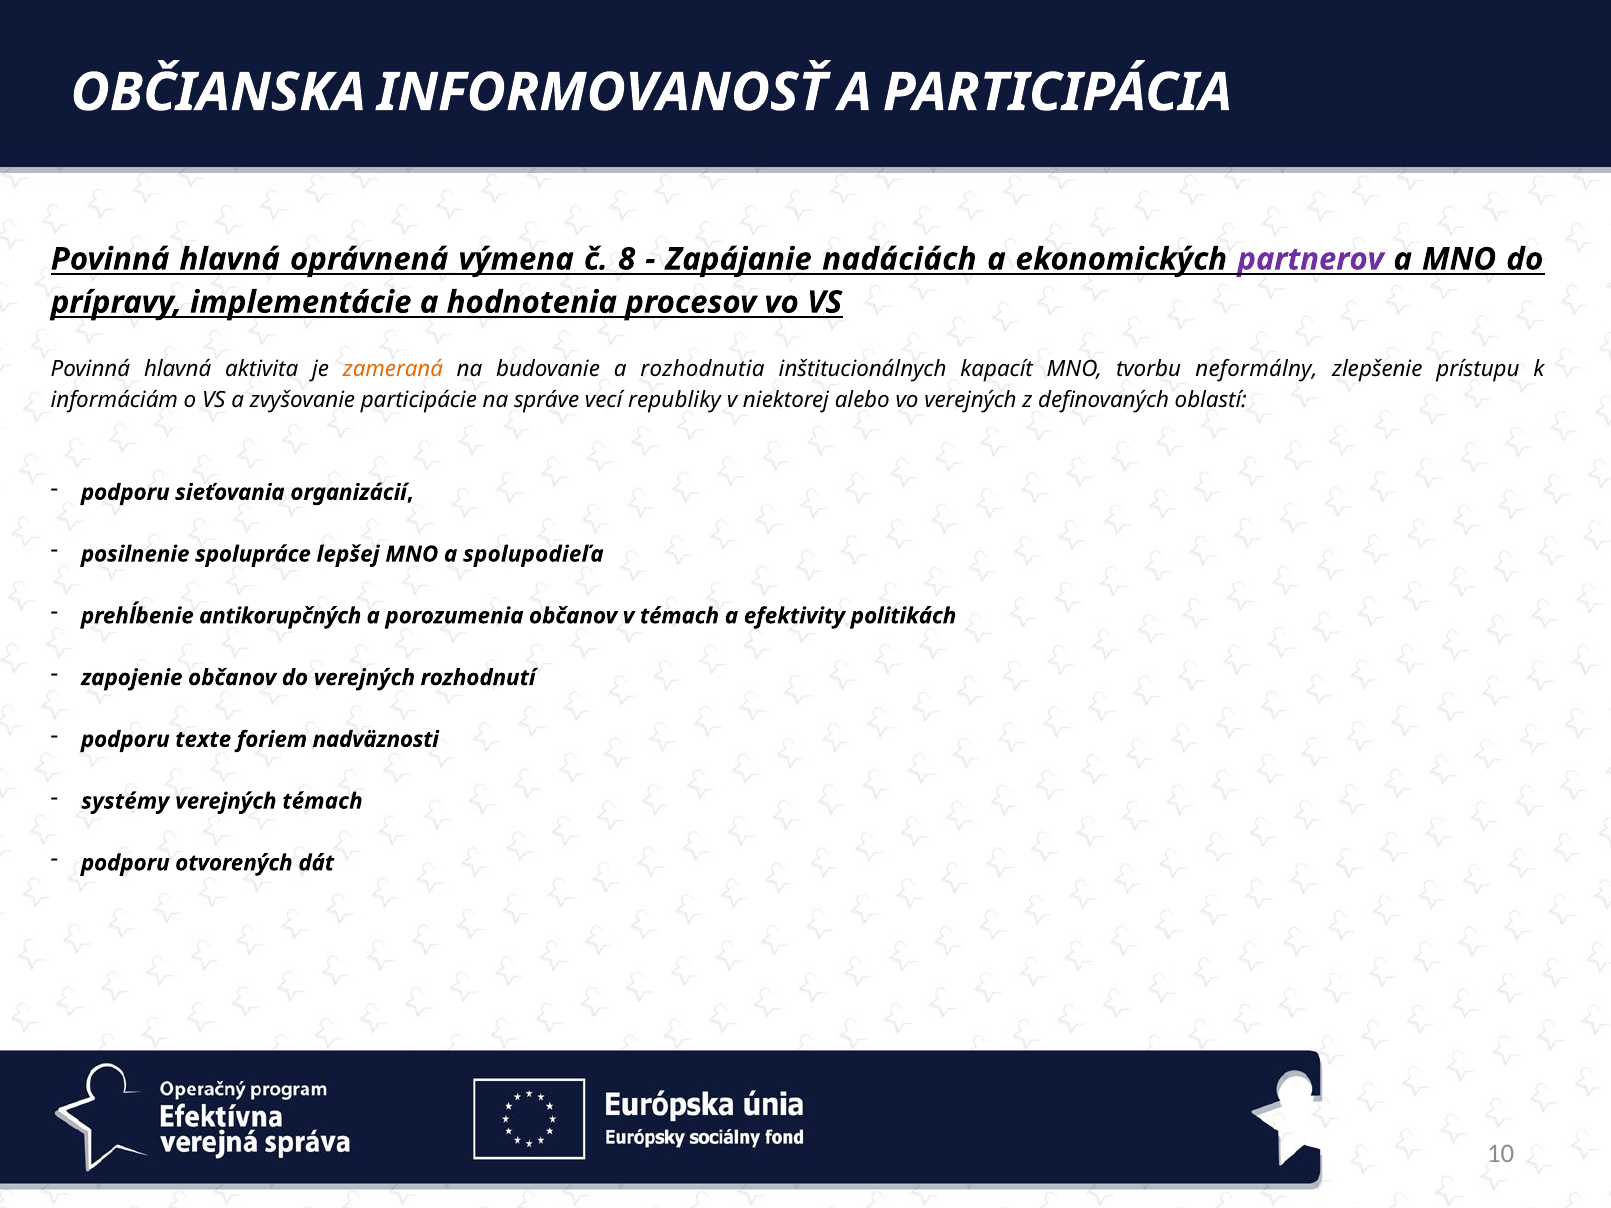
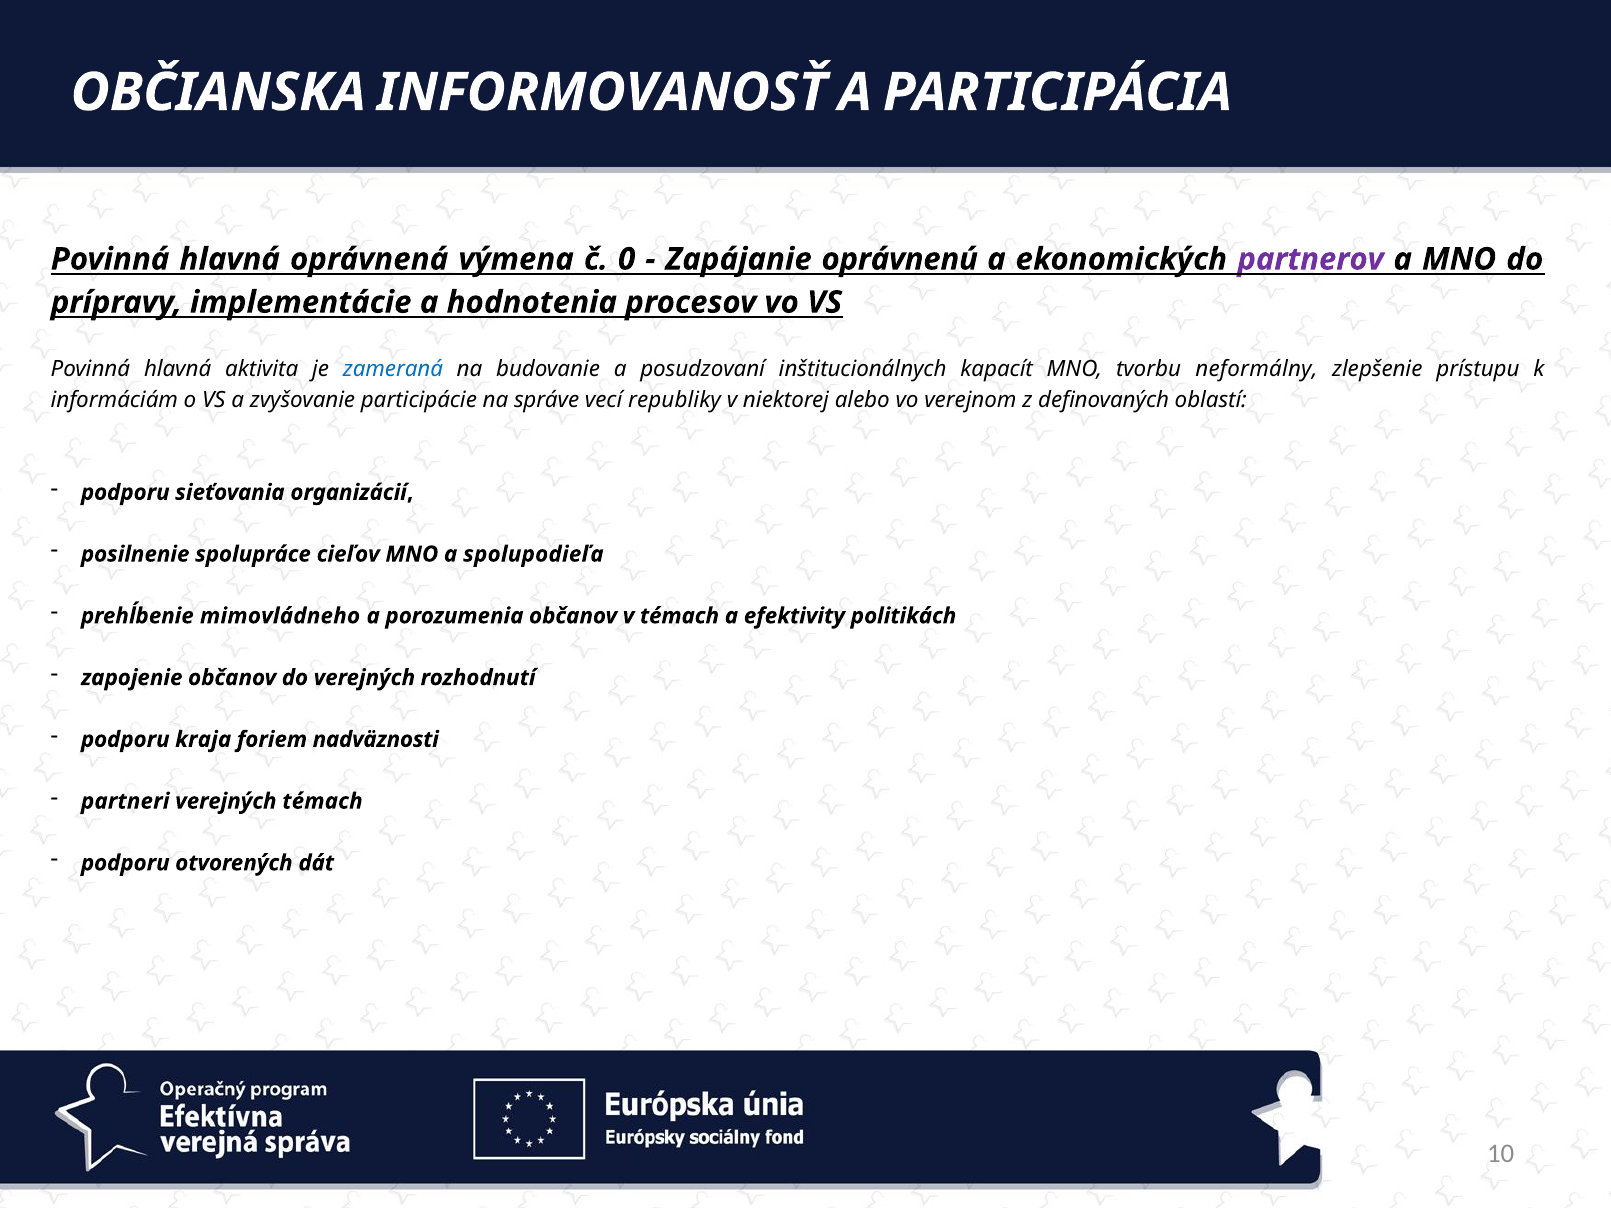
8: 8 -> 0
nadáciách: nadáciách -> oprávnenú
zameraná colour: orange -> blue
rozhodnutia: rozhodnutia -> posudzovaní
vo verejných: verejných -> verejnom
lepšej: lepšej -> cieľov
antikorupčných: antikorupčných -> mimovládneho
texte: texte -> kraja
systémy: systémy -> partneri
